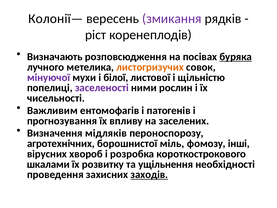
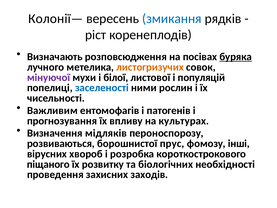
змикання colour: purple -> blue
щільністю: щільністю -> популяцій
заселеності colour: purple -> blue
заселених: заселених -> культурах
агротехнічних: агротехнічних -> розвиваються
міль: міль -> прус
шкалами: шкалами -> піщаного
ущільнення: ущільнення -> біологічних
заходів underline: present -> none
